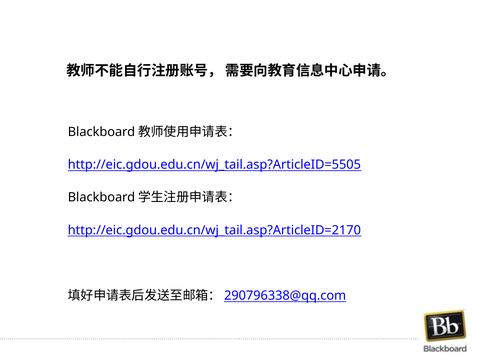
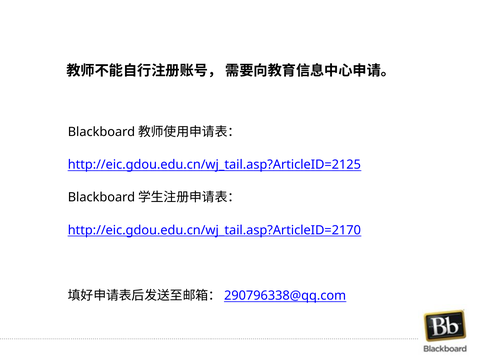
http://eic.gdou.edu.cn/wj_tail.asp?ArticleID=5505: http://eic.gdou.edu.cn/wj_tail.asp?ArticleID=5505 -> http://eic.gdou.edu.cn/wj_tail.asp?ArticleID=2125
